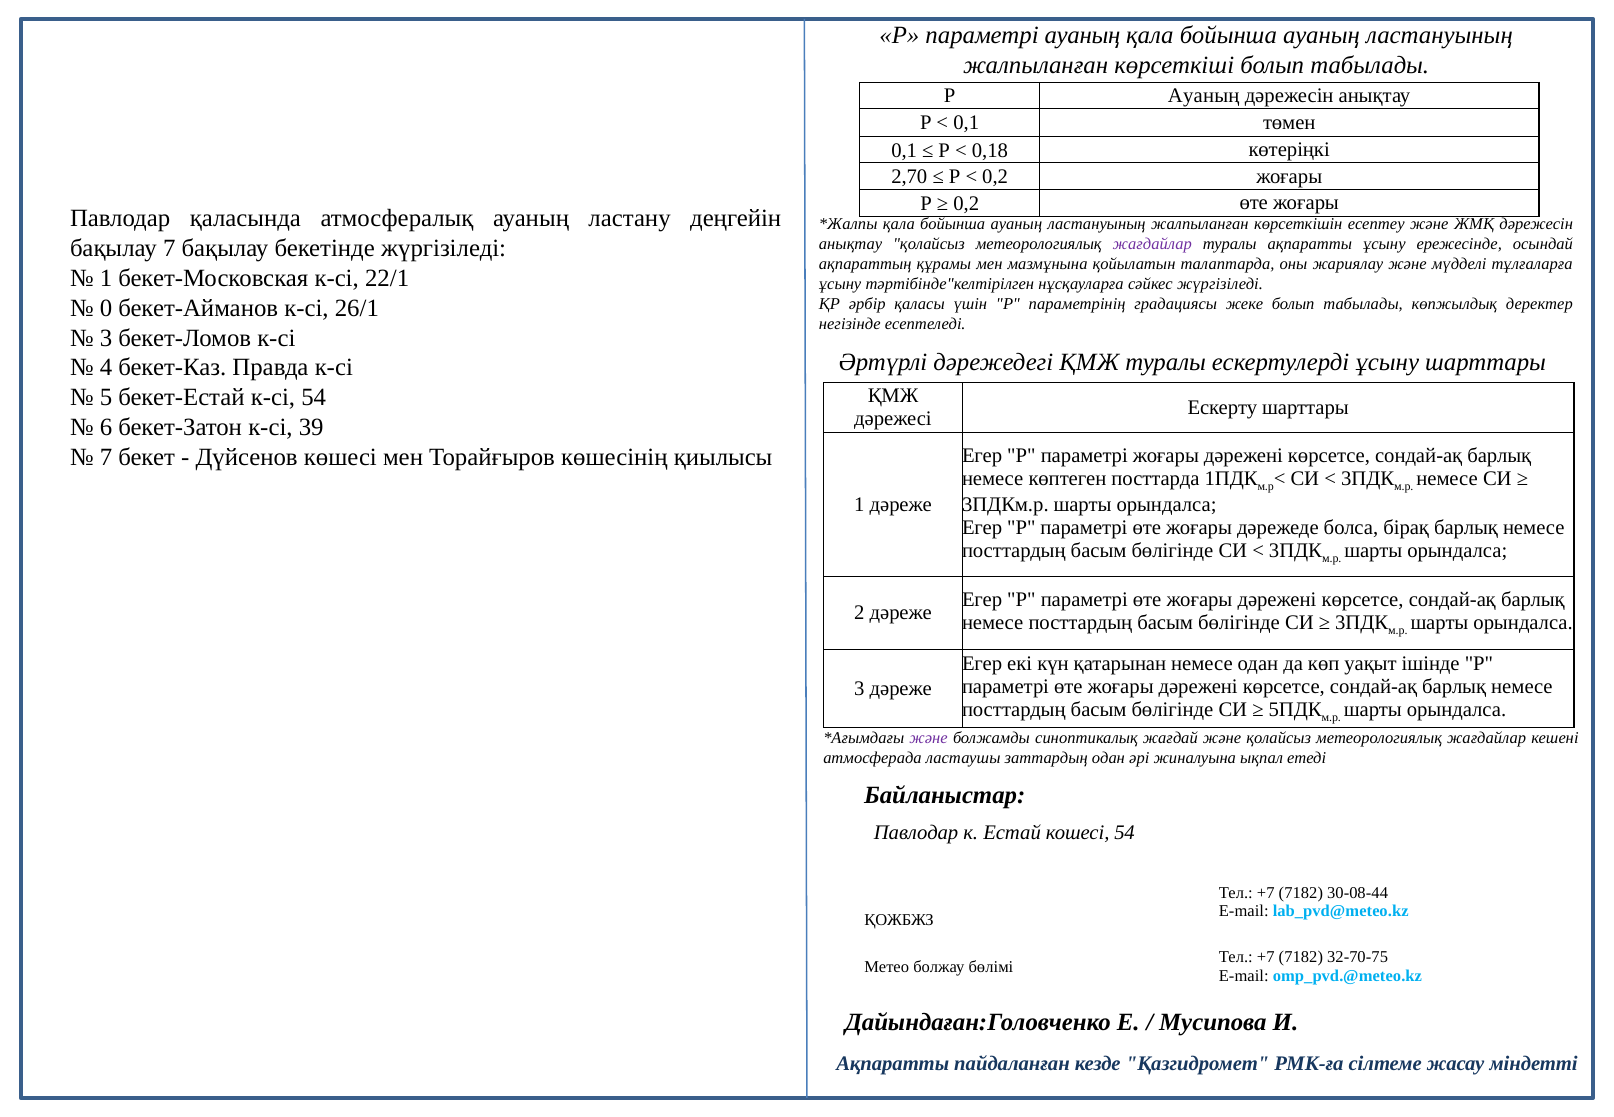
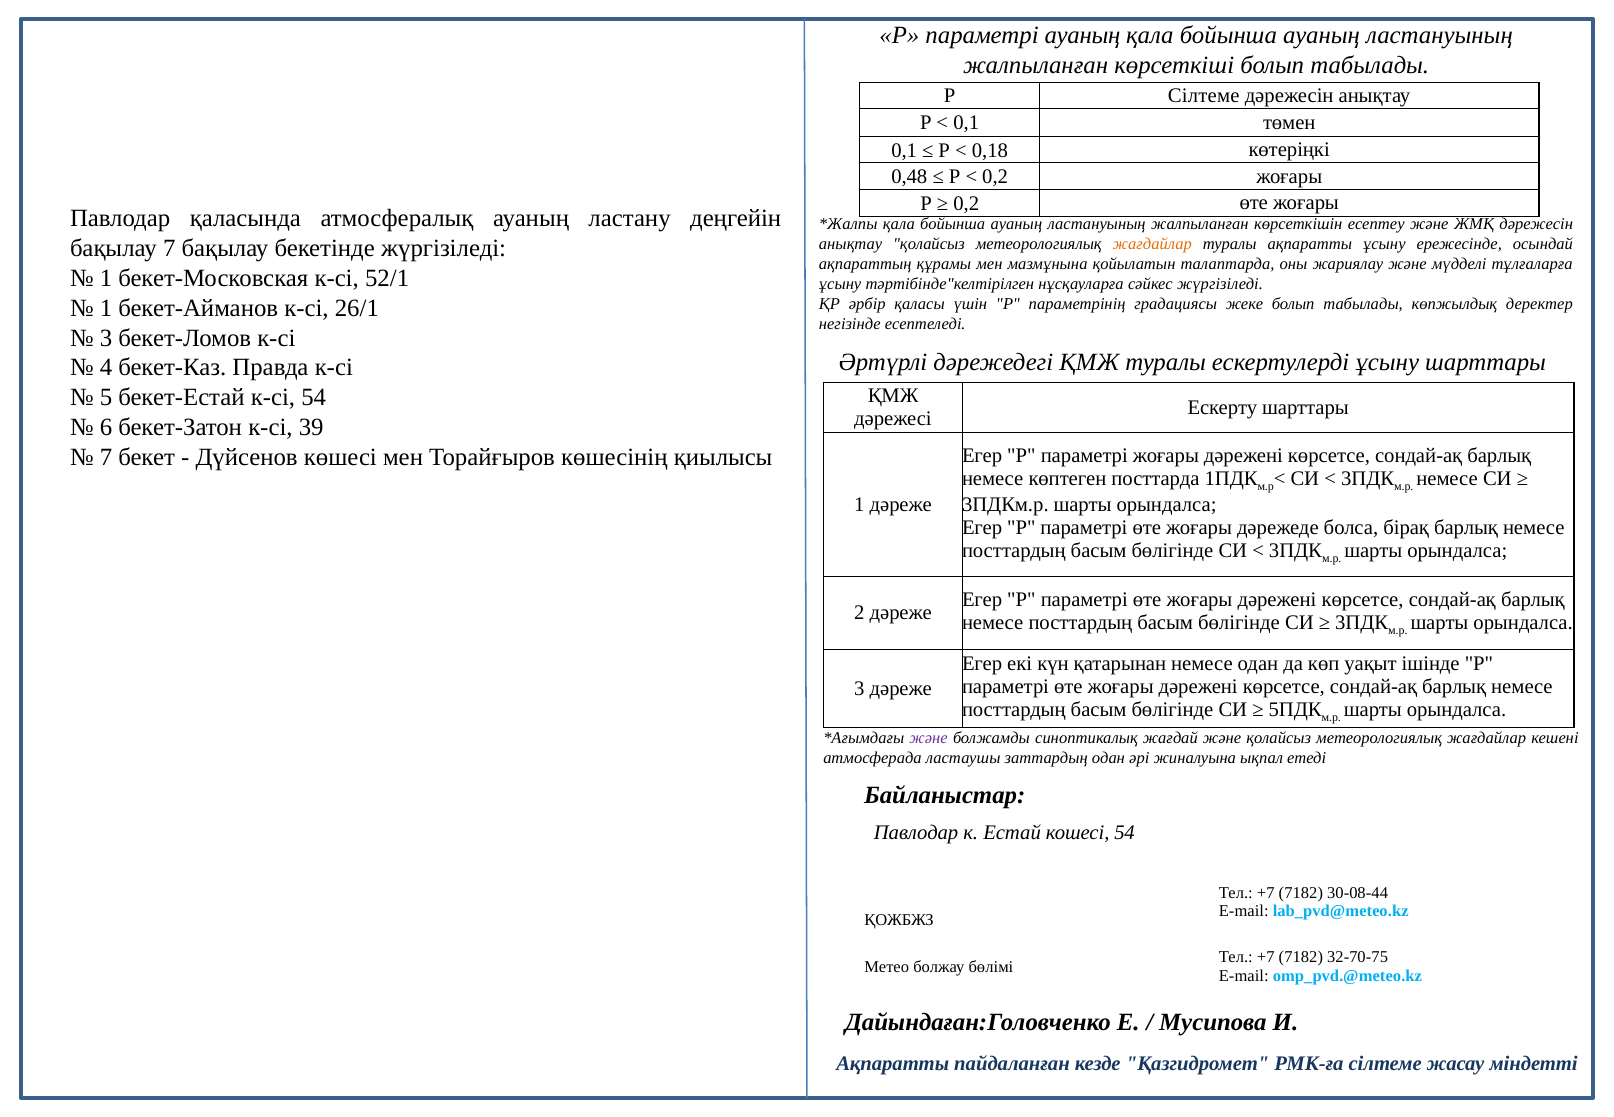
Р Ауаның: Ауаның -> Сілтеме
2,70: 2,70 -> 0,48
жағдайлар at (1152, 244) colour: purple -> orange
22/1: 22/1 -> 52/1
0 at (106, 308): 0 -> 1
